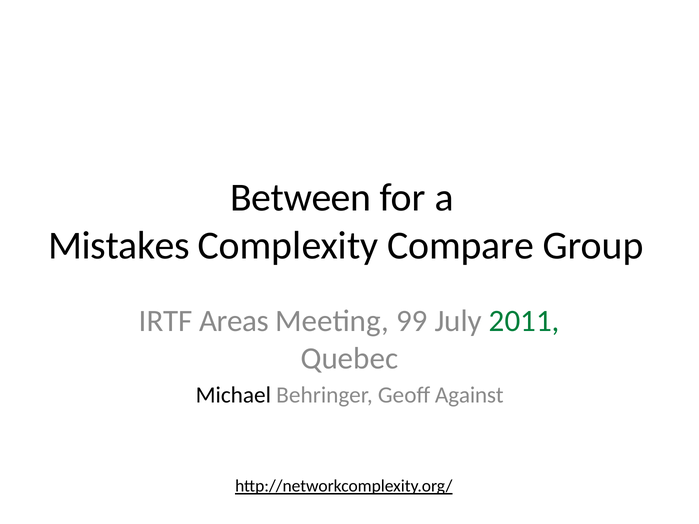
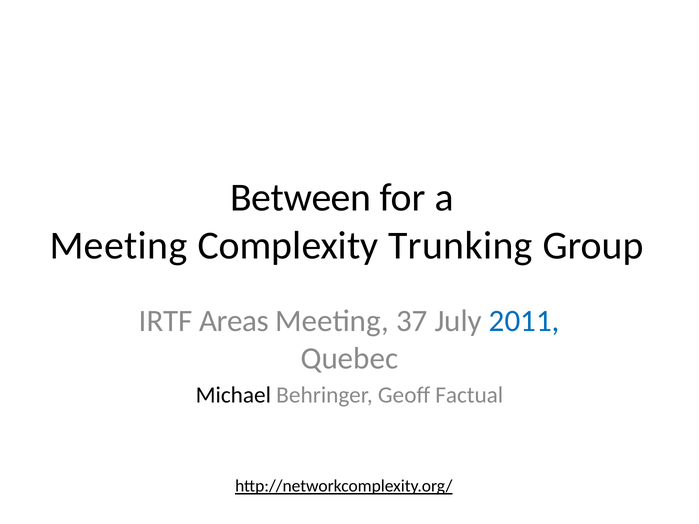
Mistakes at (119, 246): Mistakes -> Meeting
Compare: Compare -> Trunking
99: 99 -> 37
2011 colour: green -> blue
Against: Against -> Factual
